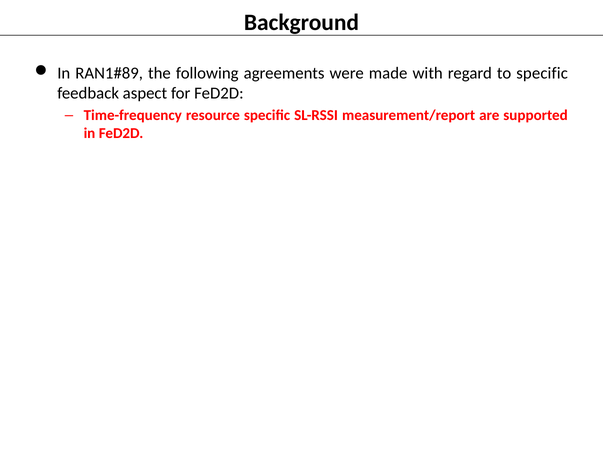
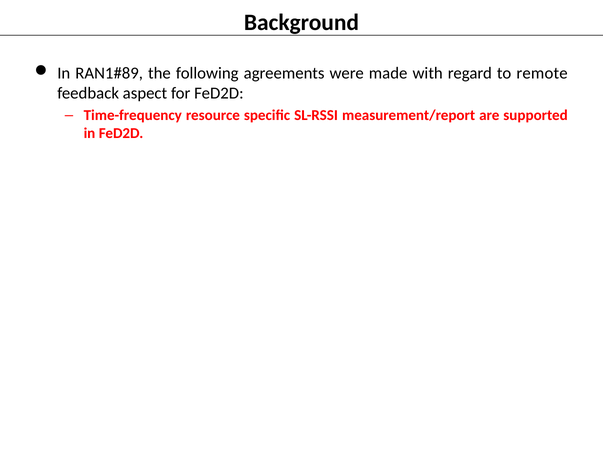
to specific: specific -> remote
